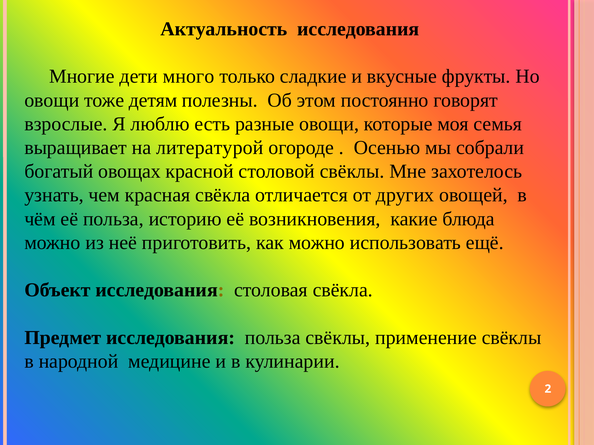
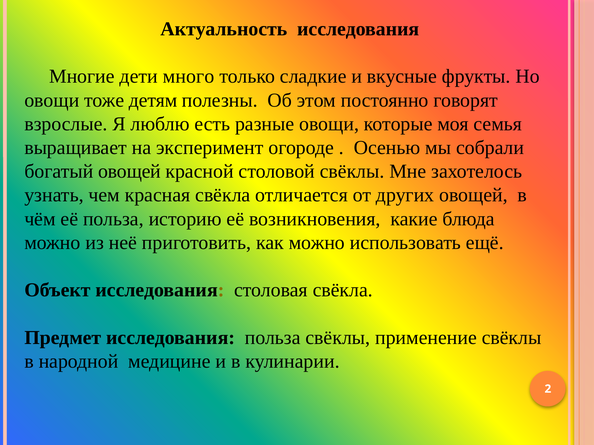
литературой: литературой -> эксперимент
богатый овощах: овощах -> овощей
